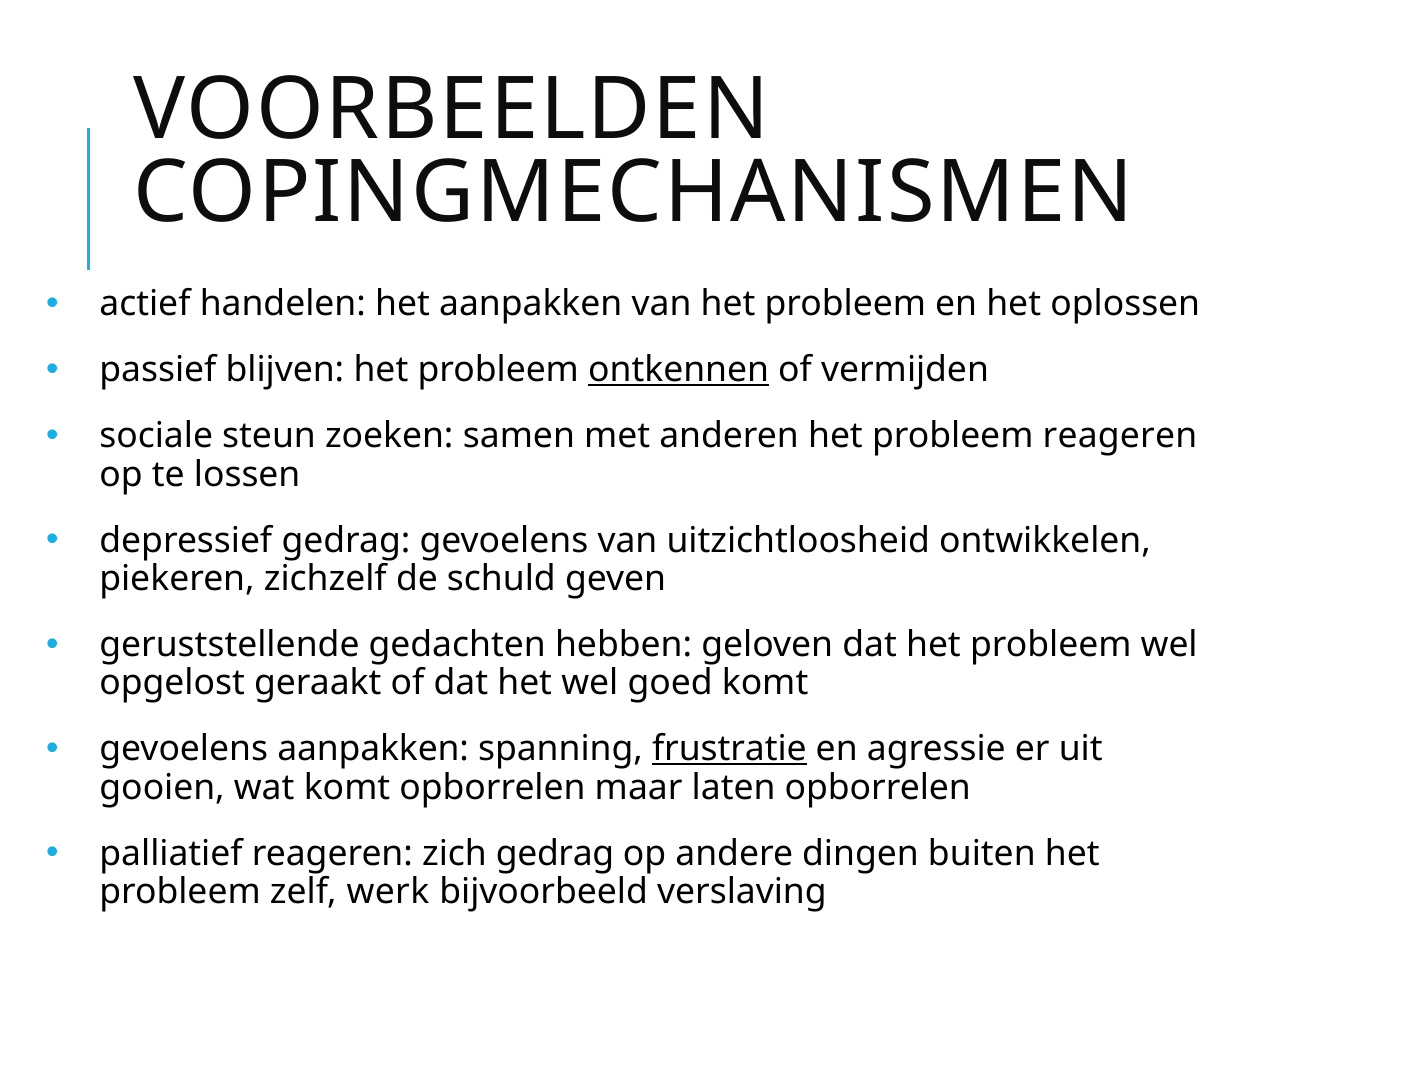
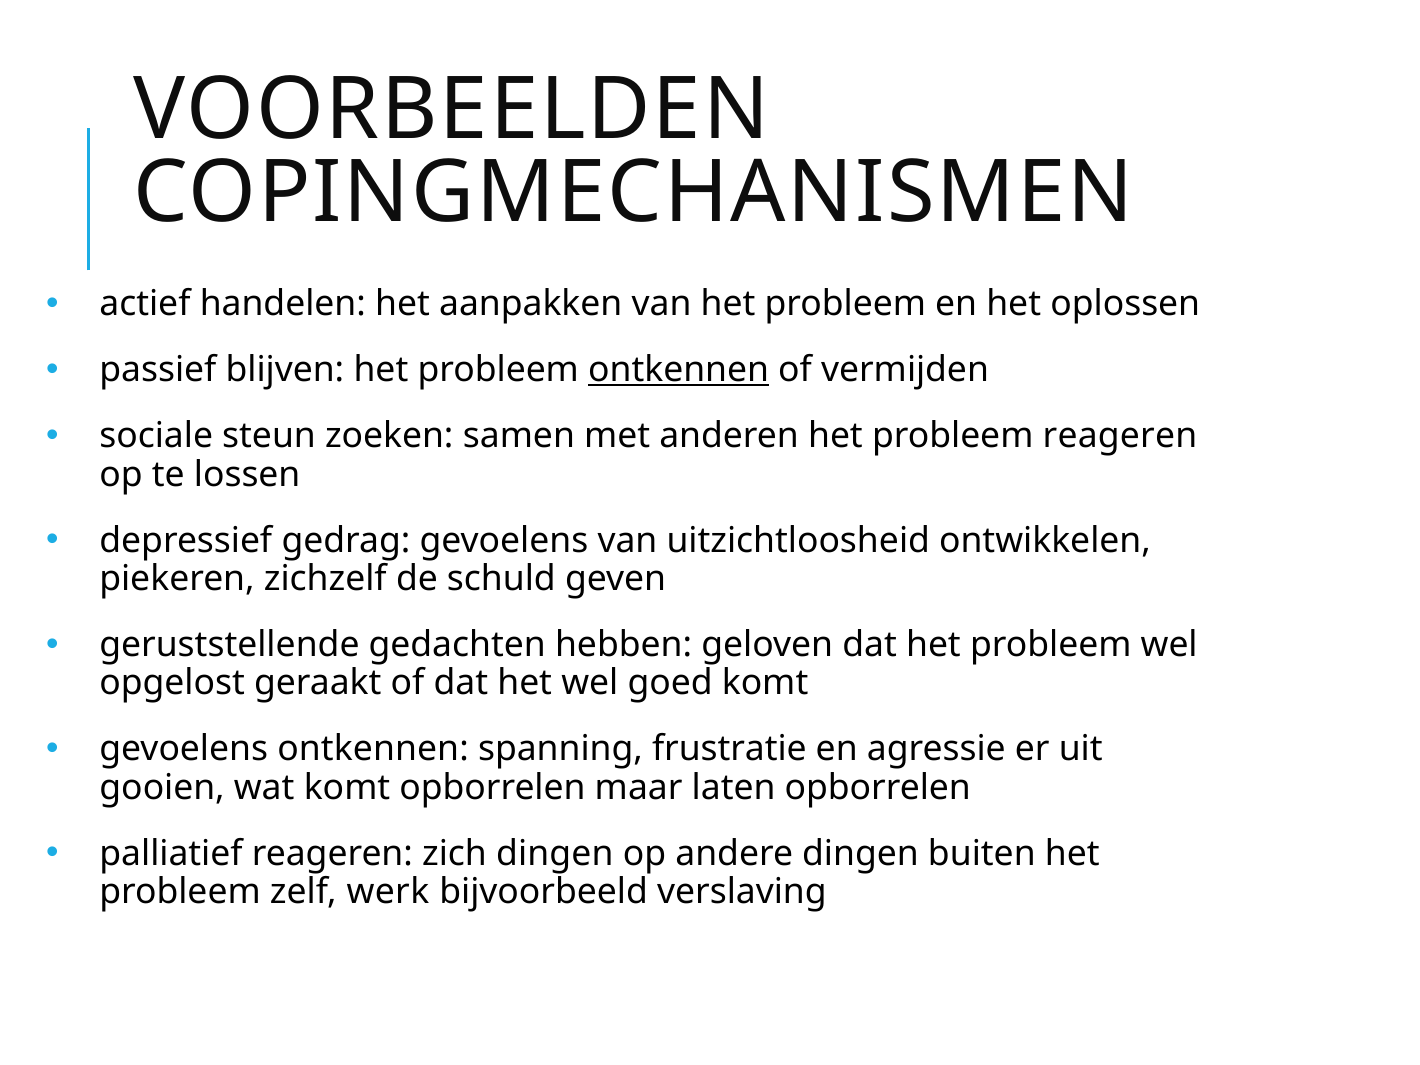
gevoelens aanpakken: aanpakken -> ontkennen
frustratie underline: present -> none
zich gedrag: gedrag -> dingen
